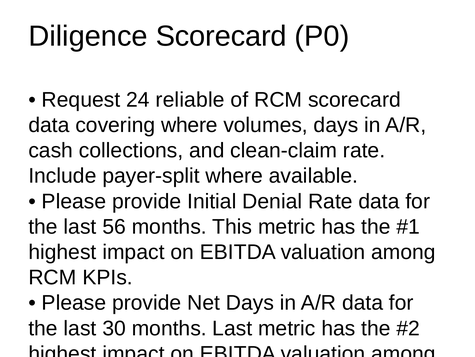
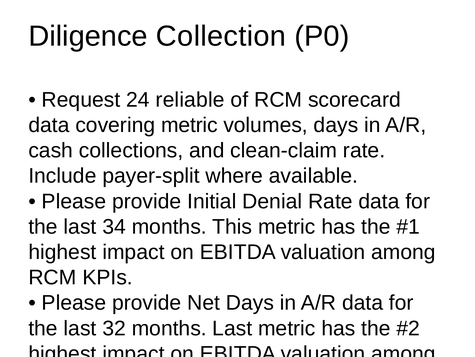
Diligence Scorecard: Scorecard -> Collection
covering where: where -> metric
56: 56 -> 34
30: 30 -> 32
